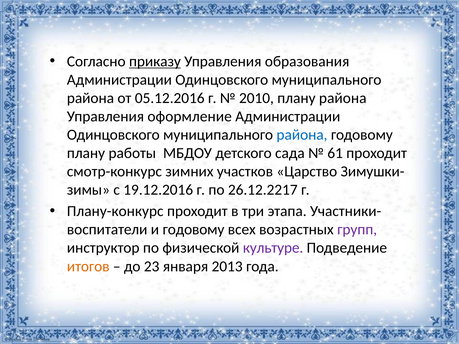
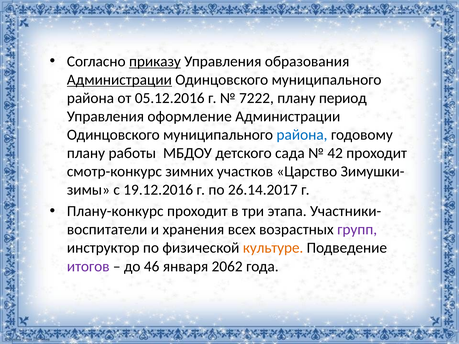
Администрации at (119, 80) underline: none -> present
2010: 2010 -> 7222
плану района: района -> период
61: 61 -> 42
26.12.2217: 26.12.2217 -> 26.14.2017
и годовому: годовому -> хранения
культуре colour: purple -> orange
итогов colour: orange -> purple
23: 23 -> 46
2013: 2013 -> 2062
